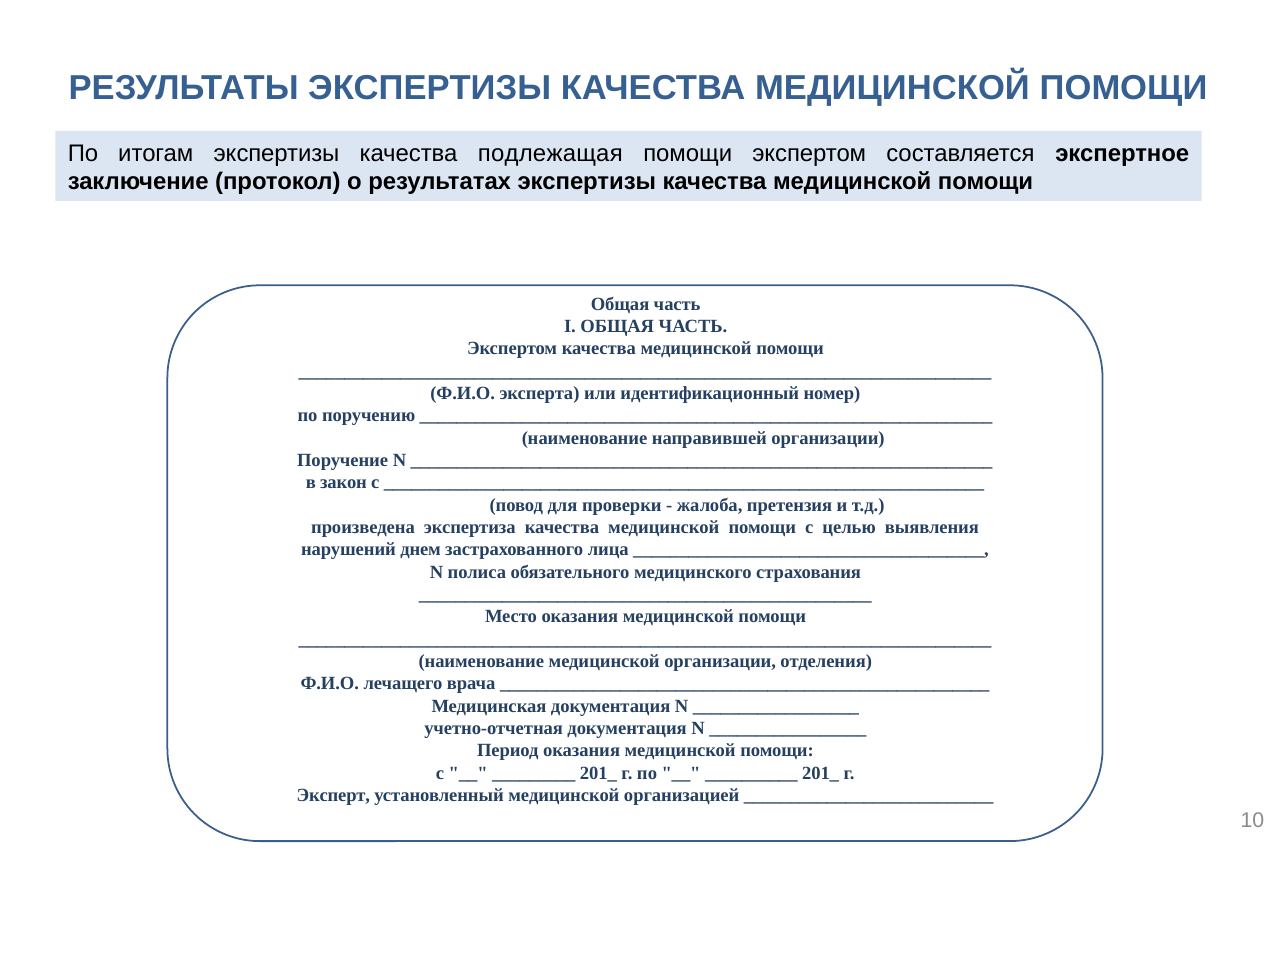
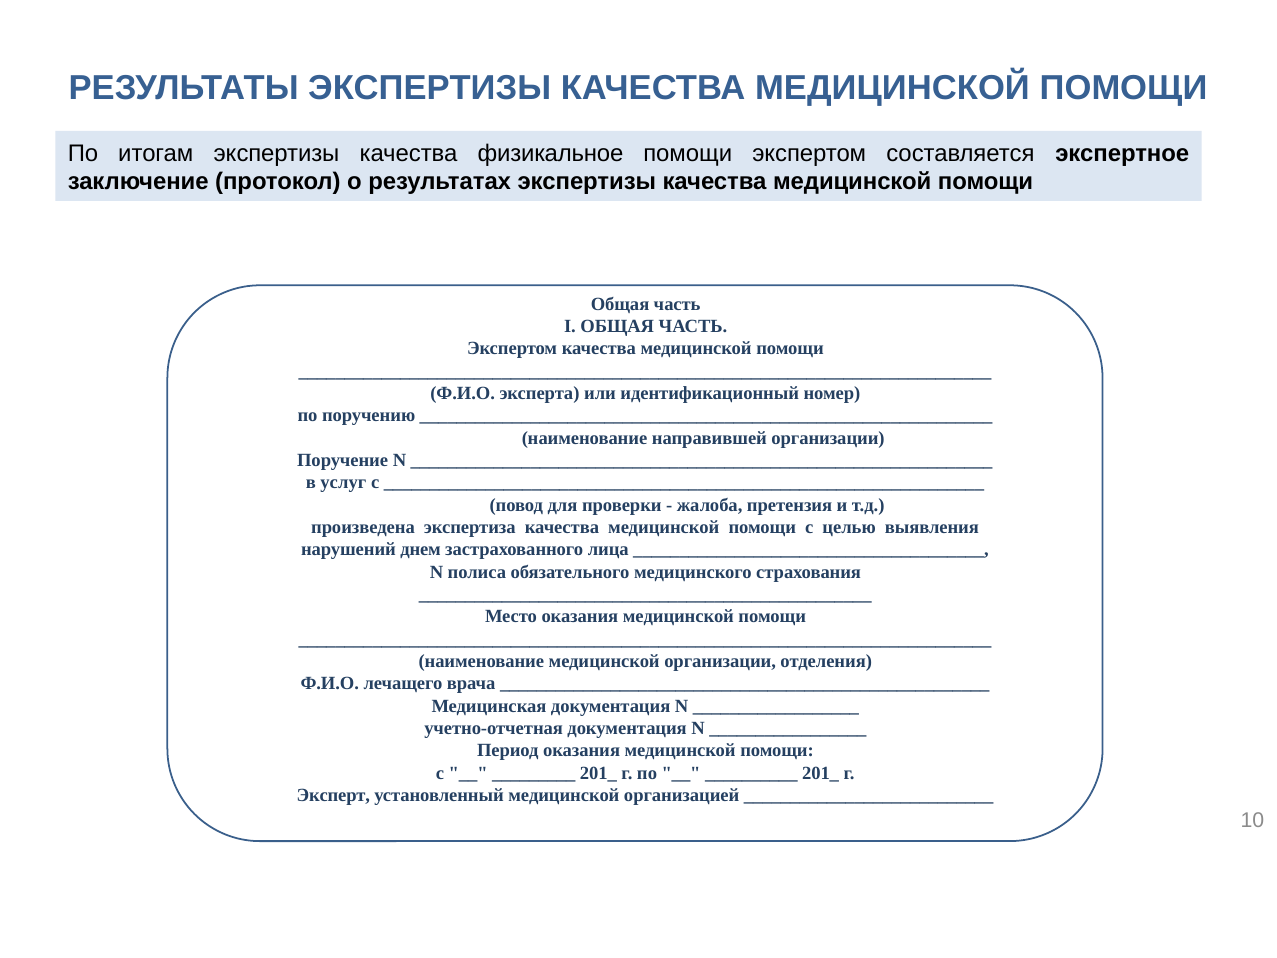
подлежащая: подлежащая -> физикальное
закон: закон -> услуг
